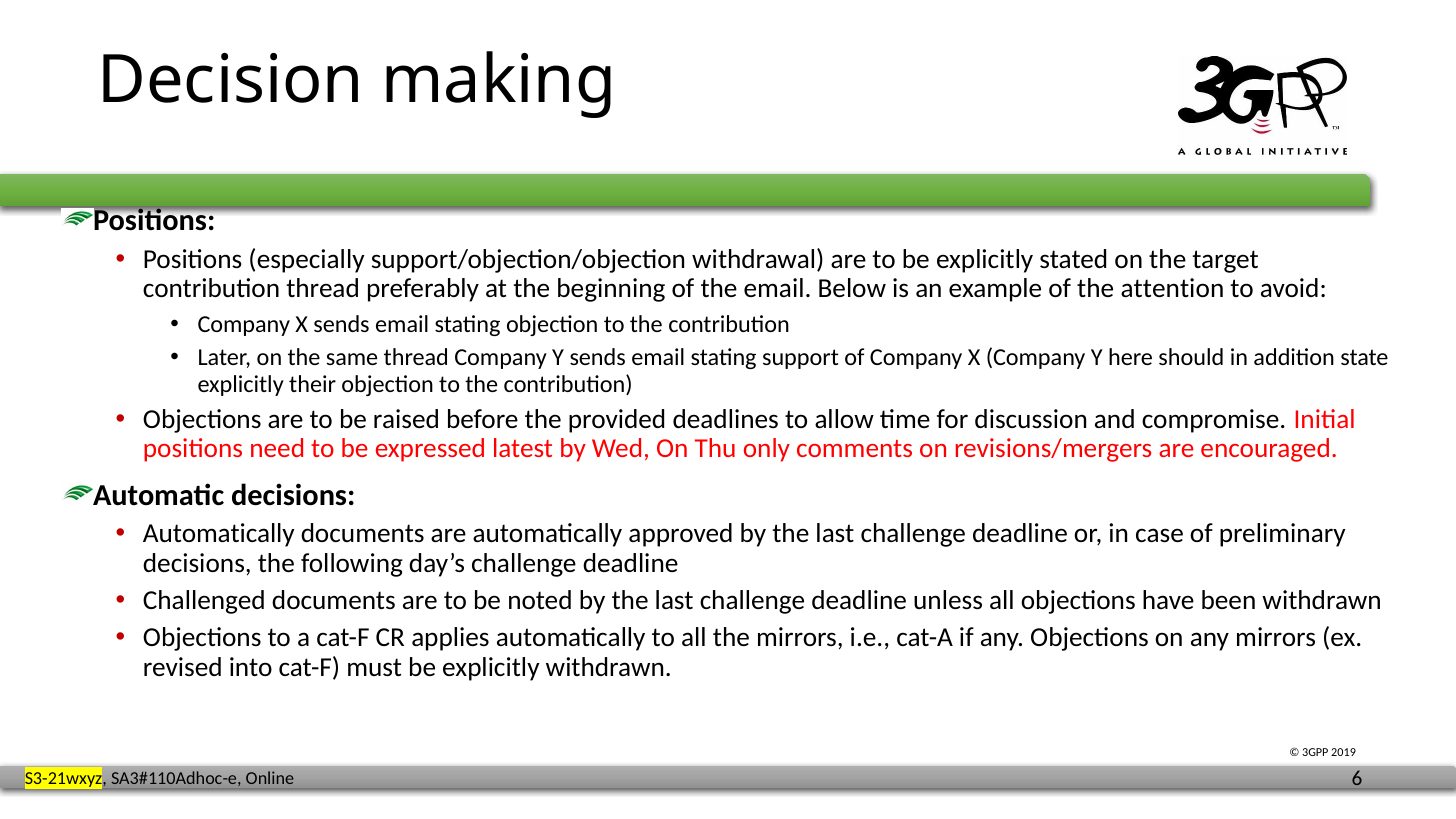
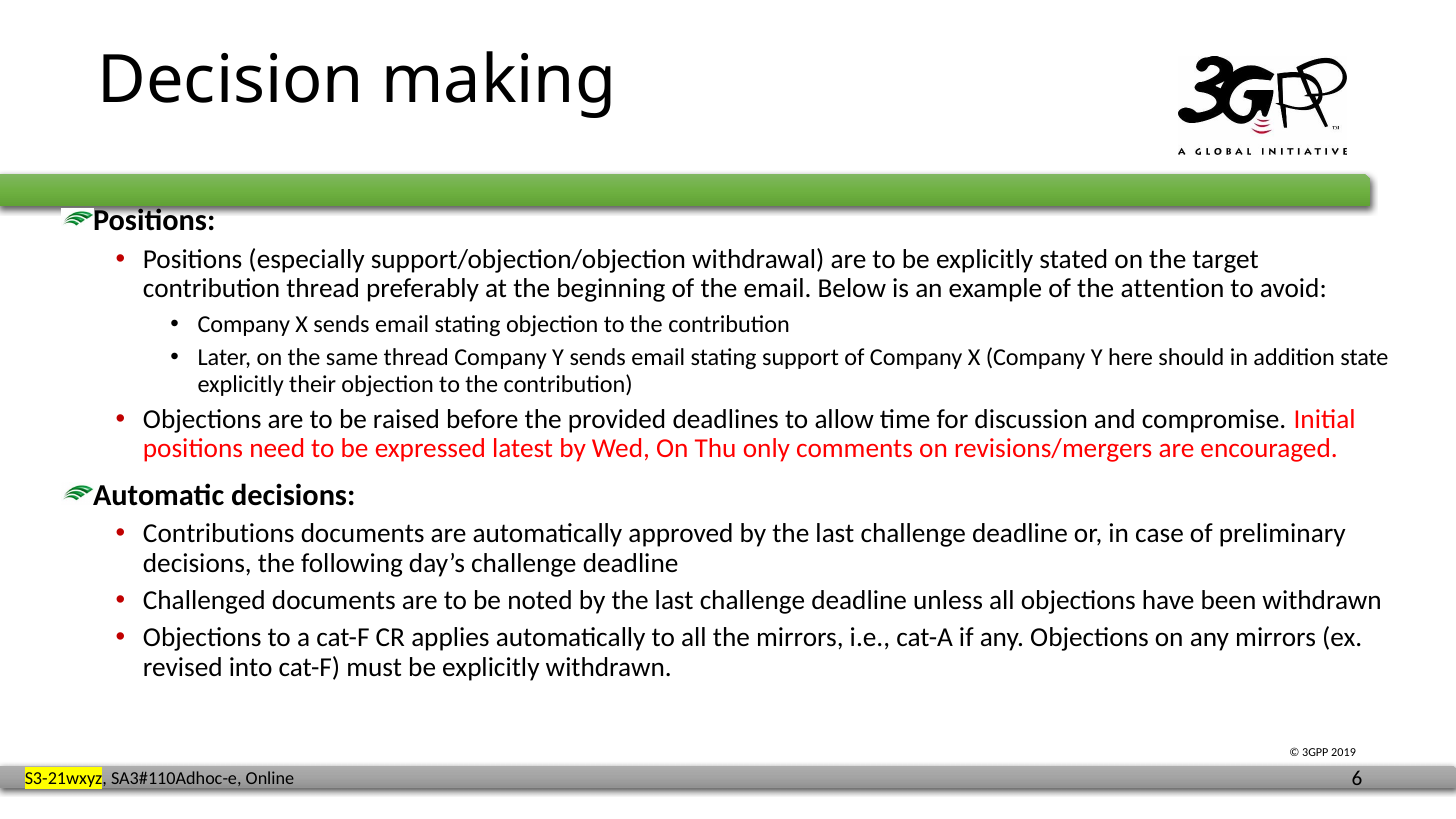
Automatically at (219, 534): Automatically -> Contributions
